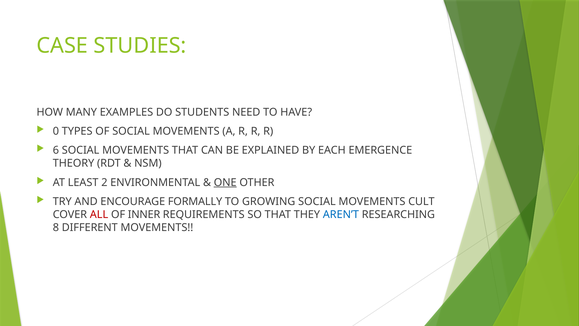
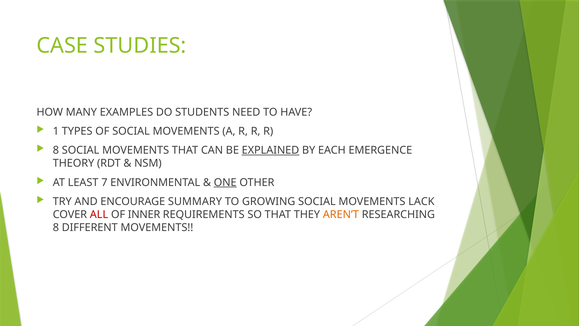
0: 0 -> 1
6 at (56, 150): 6 -> 8
EXPLAINED underline: none -> present
2: 2 -> 7
FORMALLY: FORMALLY -> SUMMARY
CULT: CULT -> LACK
AREN’T colour: blue -> orange
